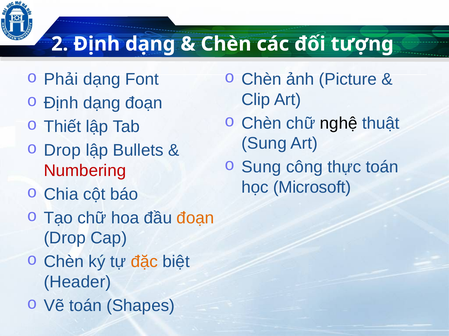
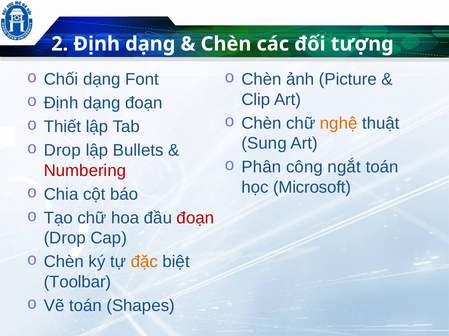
Phải: Phải -> Chối
nghệ colour: black -> orange
Sung at (261, 167): Sung -> Phân
thực: thực -> ngắt
đoạn at (195, 218) colour: orange -> red
Header: Header -> Toolbar
